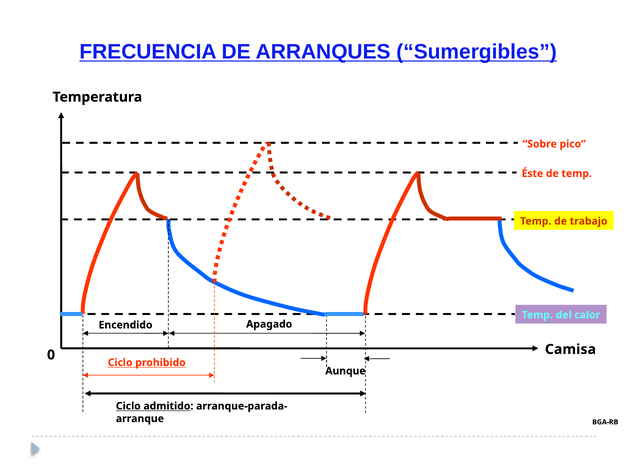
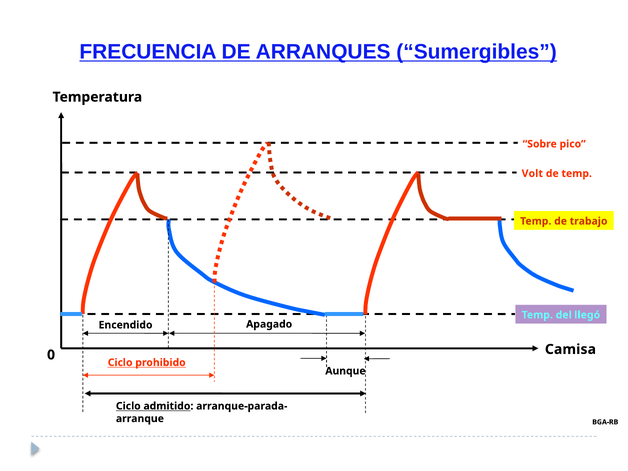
Éste: Éste -> Volt
calor: calor -> llegó
